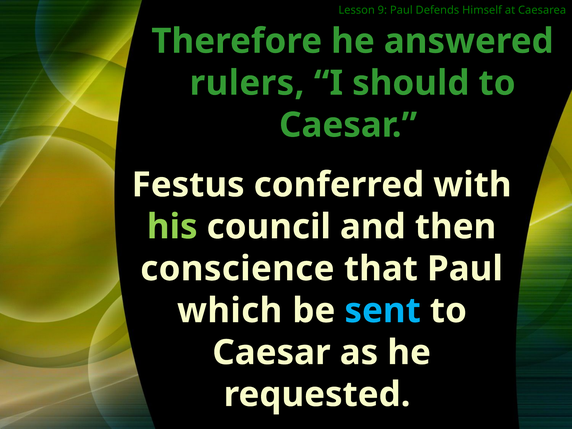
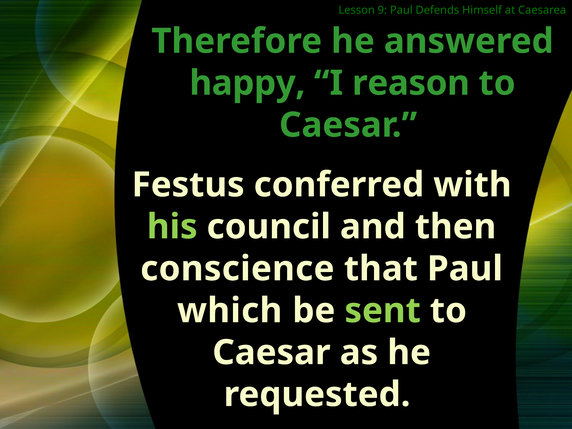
rulers: rulers -> happy
should: should -> reason
sent colour: light blue -> light green
